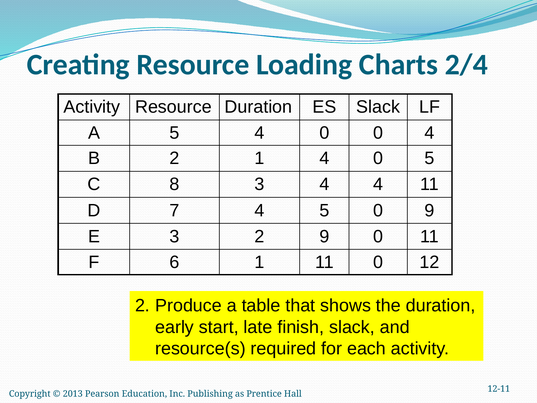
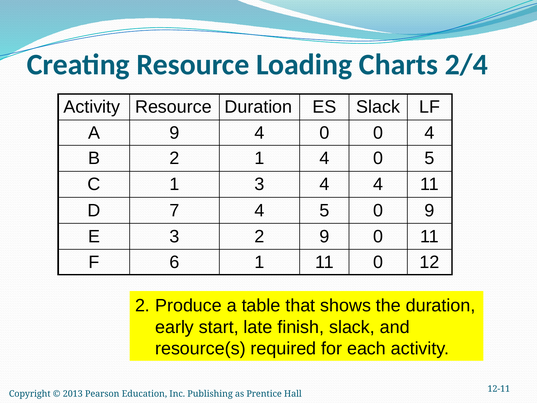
A 5: 5 -> 9
C 8: 8 -> 1
